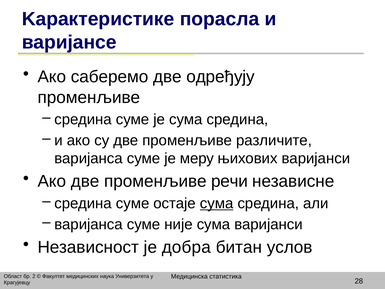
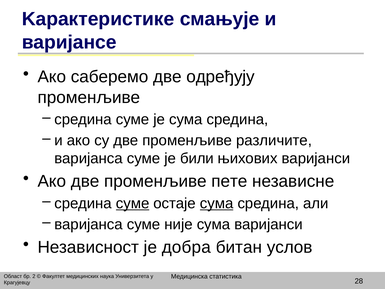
порасла: порасла -> смањује
меру: меру -> били
речи: речи -> пете
суме at (133, 203) underline: none -> present
